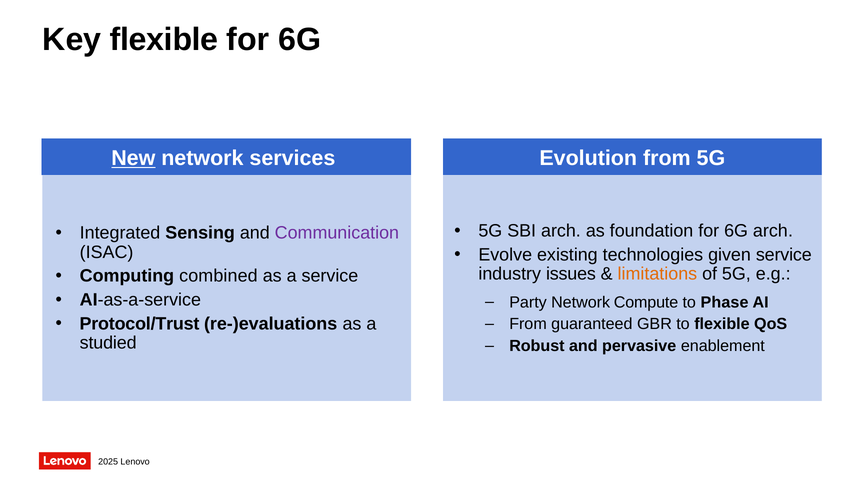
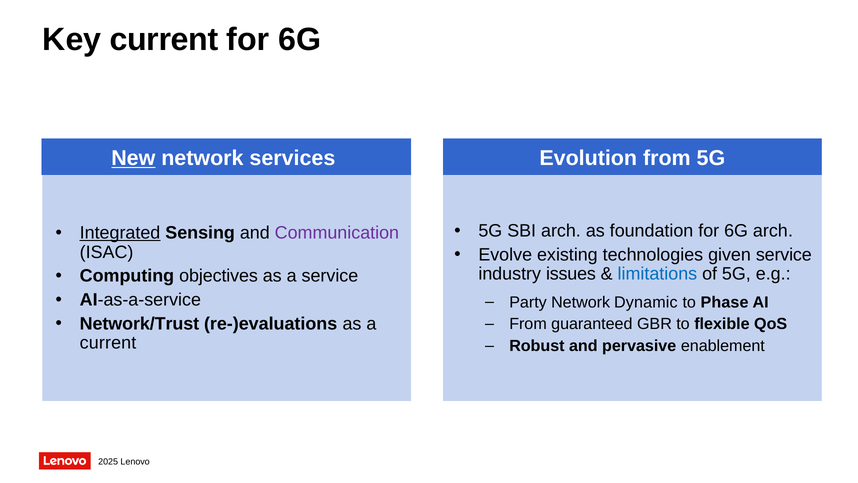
Key flexible: flexible -> current
Integrated underline: none -> present
limitations colour: orange -> blue
combined: combined -> objectives
Compute: Compute -> Dynamic
Protocol/Trust: Protocol/Trust -> Network/Trust
studied at (108, 343): studied -> current
